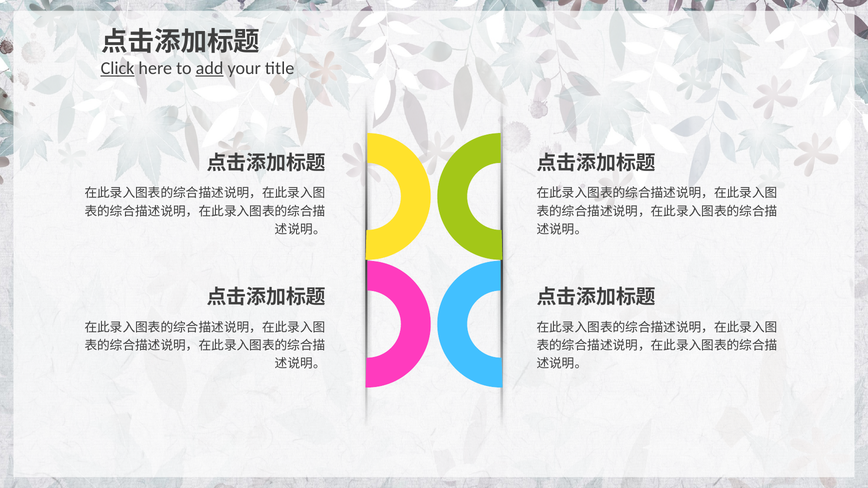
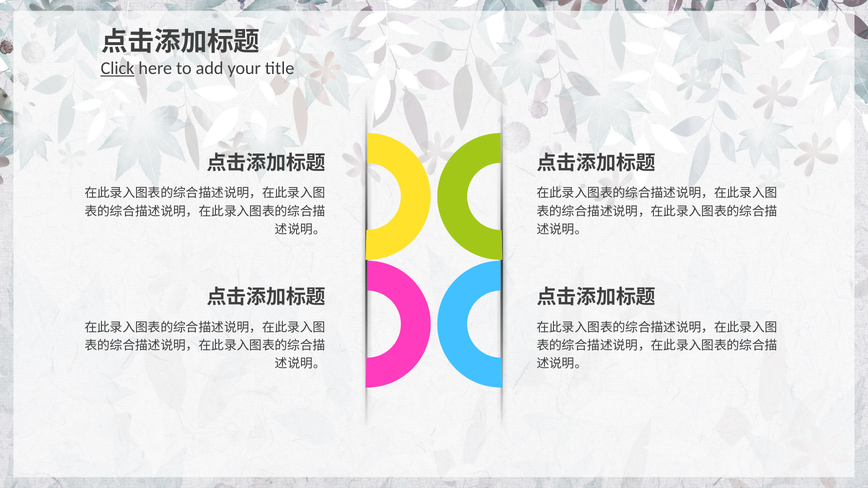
add underline: present -> none
